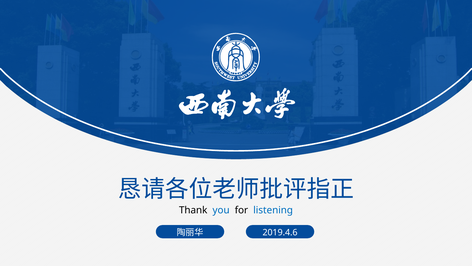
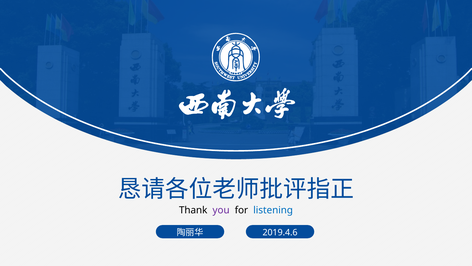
you colour: blue -> purple
